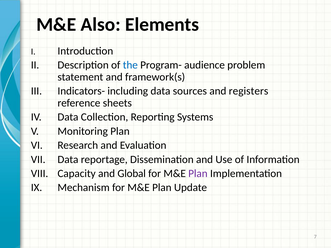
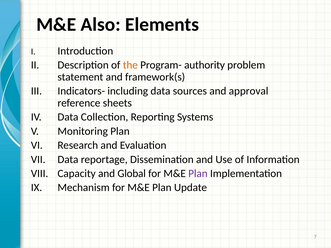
the colour: blue -> orange
audience: audience -> authority
registers: registers -> approval
